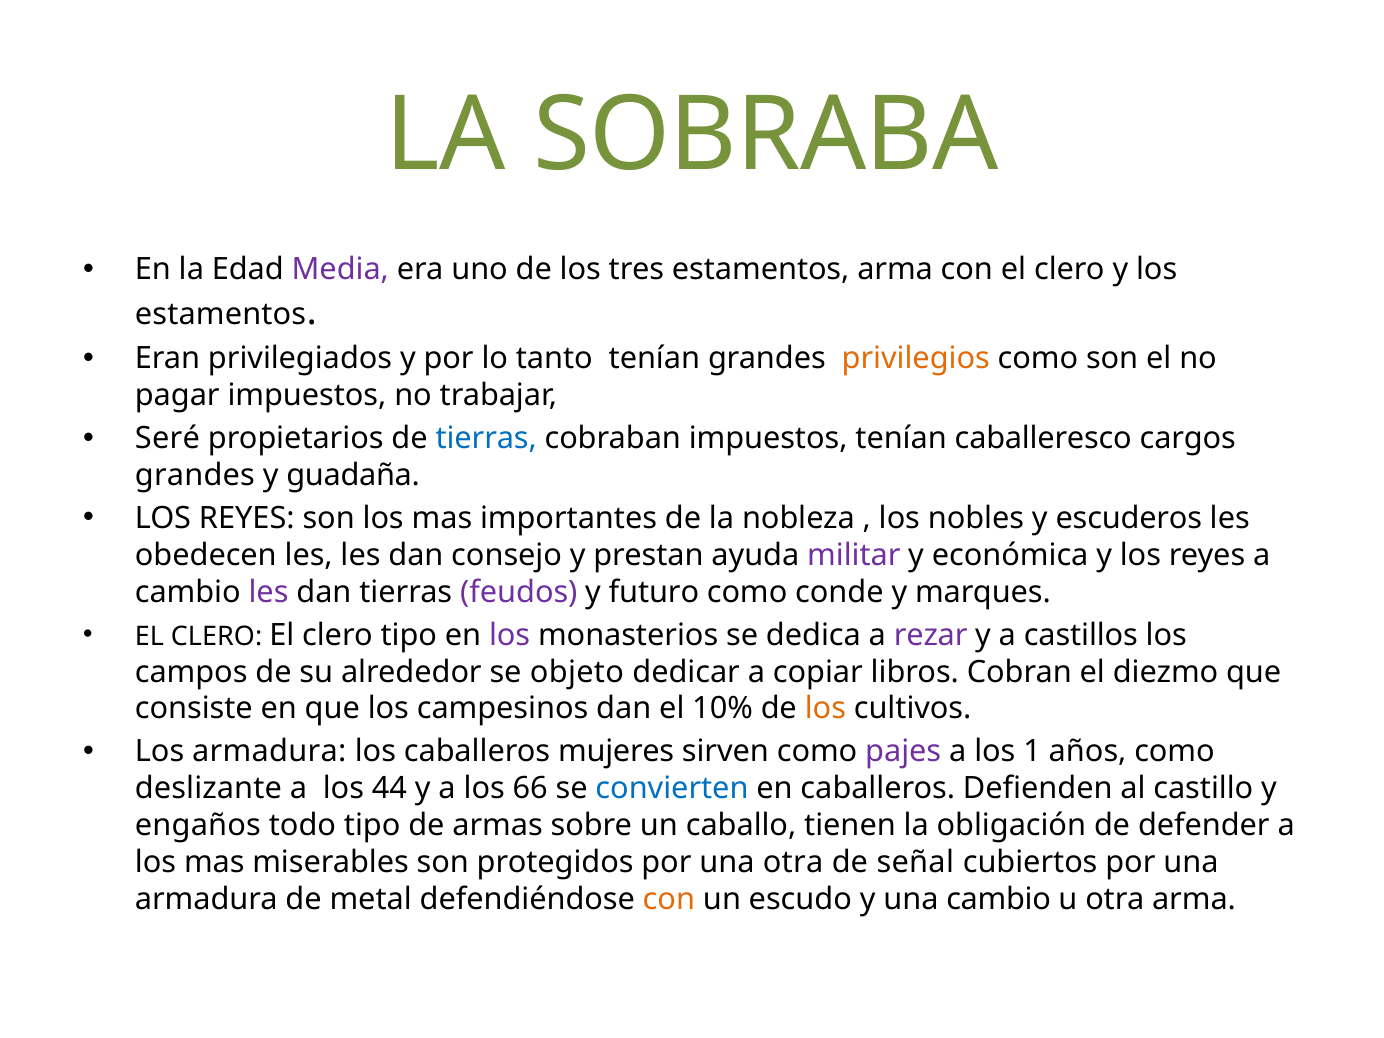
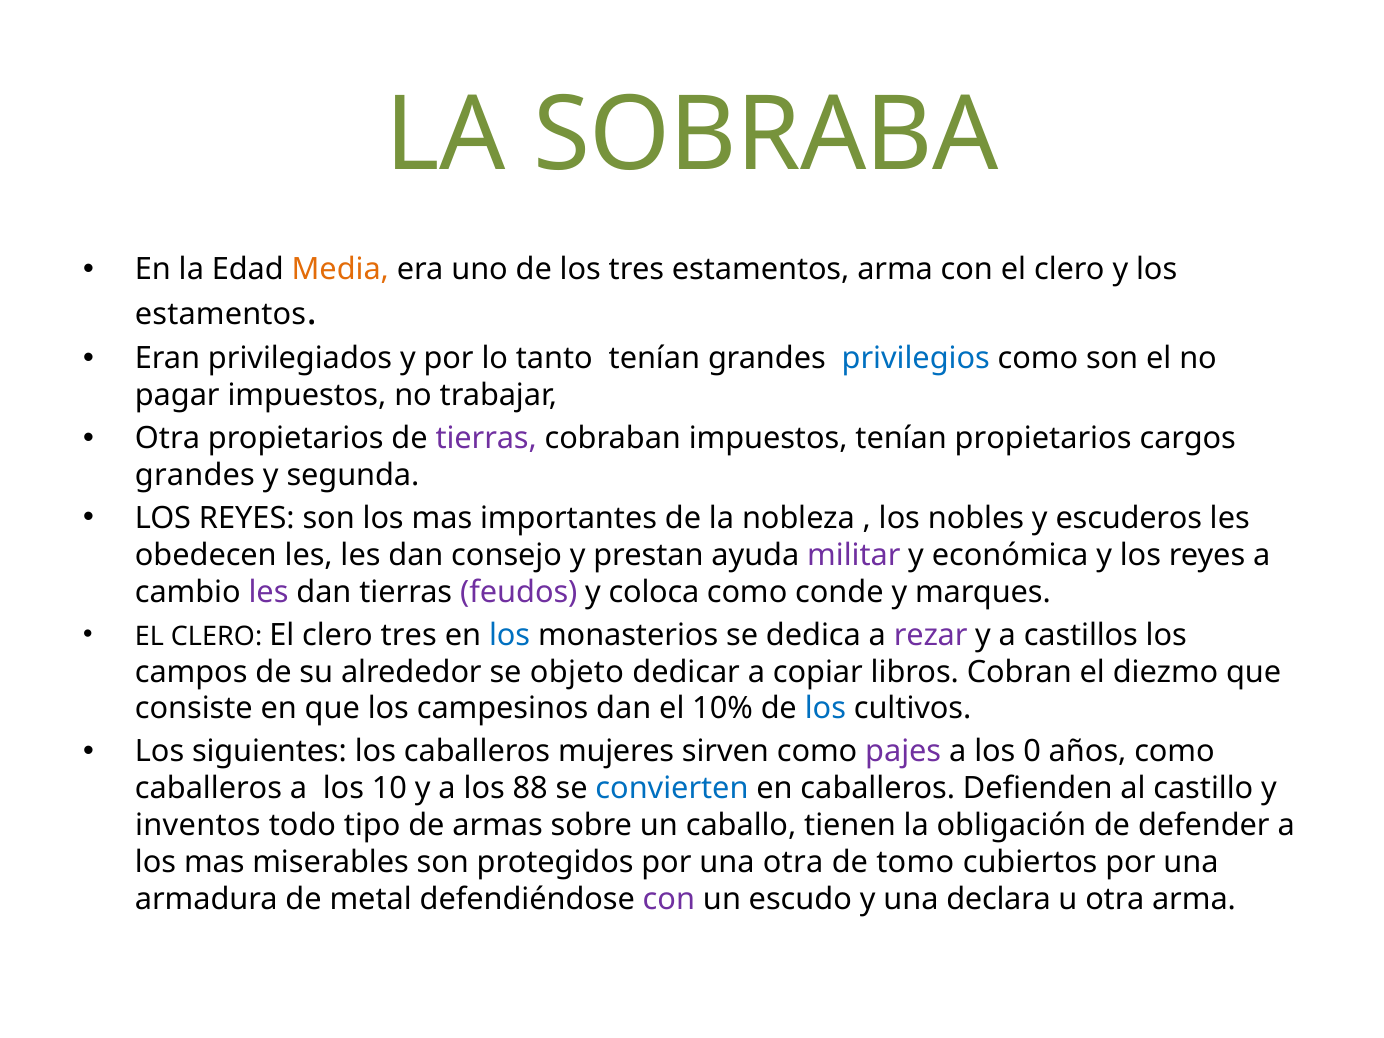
Media colour: purple -> orange
privilegios colour: orange -> blue
Seré at (167, 439): Seré -> Otra
tierras at (486, 439) colour: blue -> purple
tenían caballeresco: caballeresco -> propietarios
guadaña: guadaña -> segunda
futuro: futuro -> coloca
clero tipo: tipo -> tres
los at (510, 635) colour: purple -> blue
los at (825, 709) colour: orange -> blue
Los armadura: armadura -> siguientes
1: 1 -> 0
deslizante at (208, 789): deslizante -> caballeros
44: 44 -> 10
66: 66 -> 88
engaños: engaños -> inventos
señal: señal -> tomo
con at (669, 899) colour: orange -> purple
una cambio: cambio -> declara
